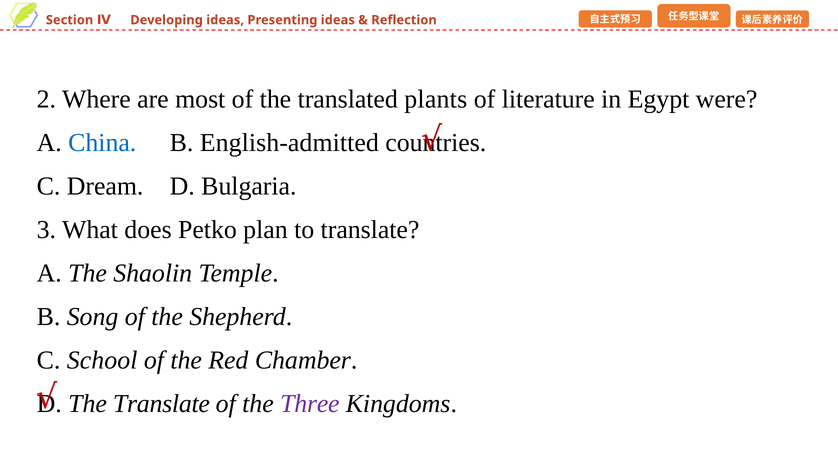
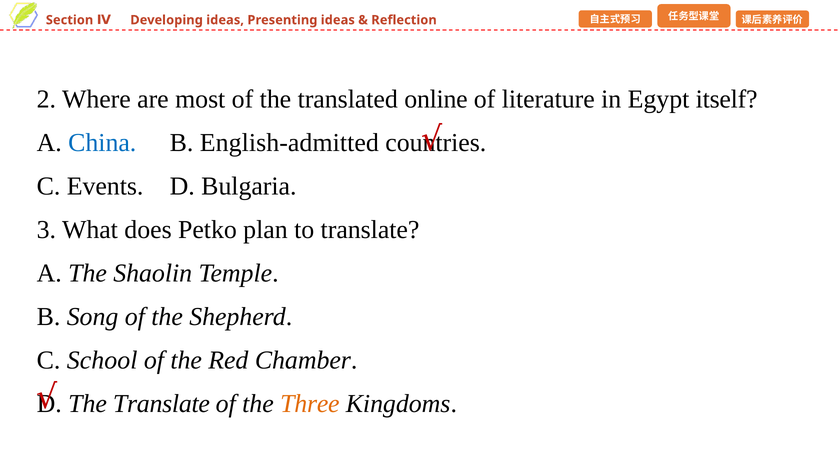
plants: plants -> online
were: were -> itself
Dream: Dream -> Events
Three colour: purple -> orange
